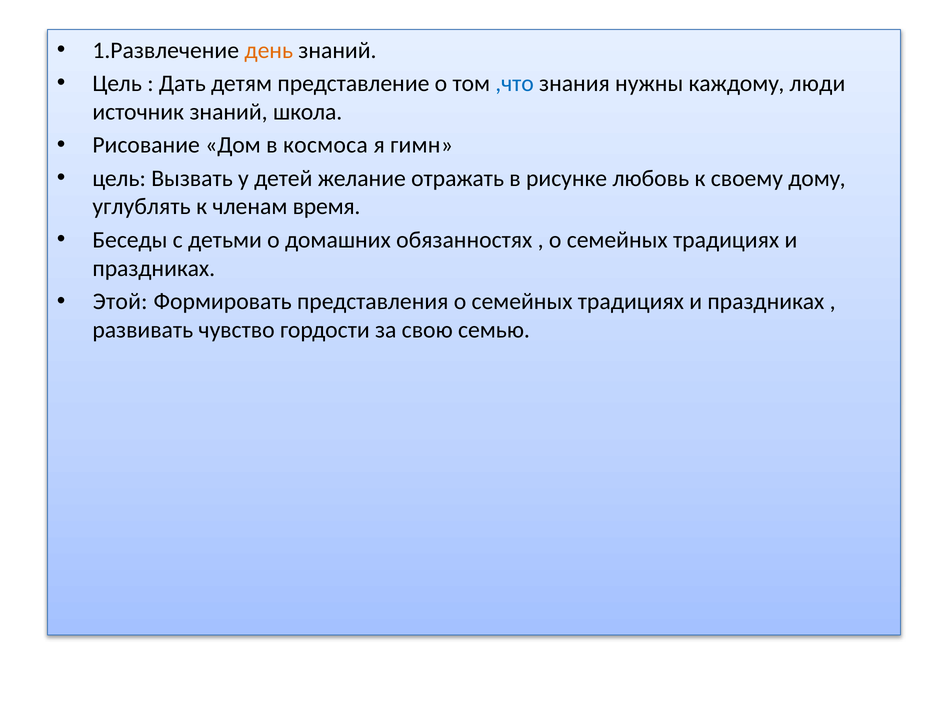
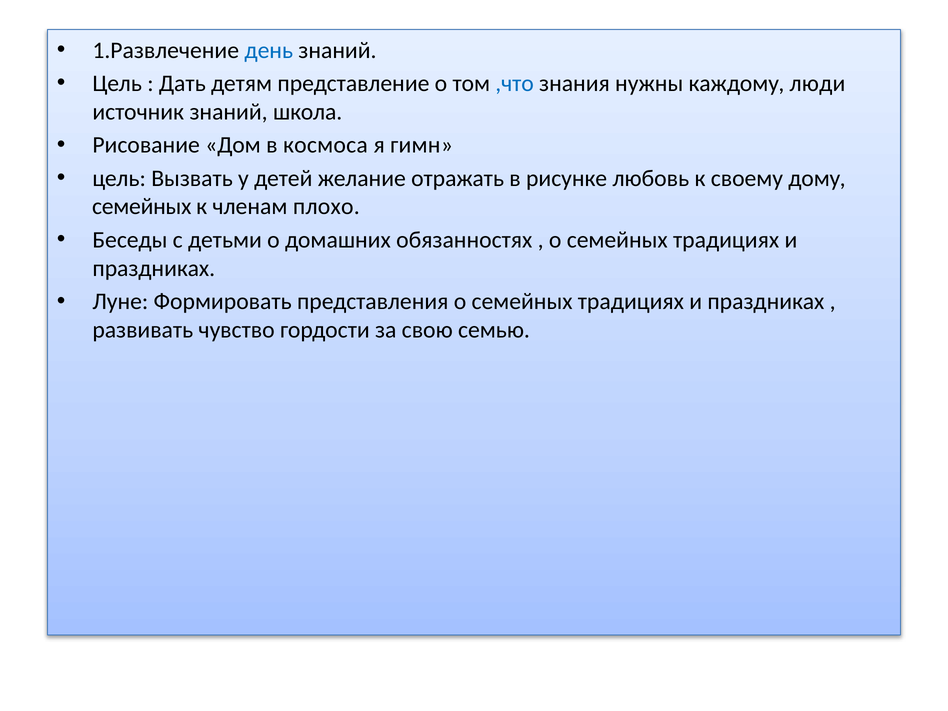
день colour: orange -> blue
углублять at (142, 207): углублять -> семейных
время: время -> плохо
Этой: Этой -> Луне
